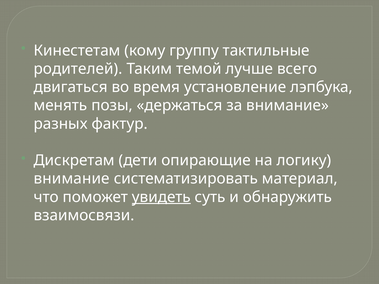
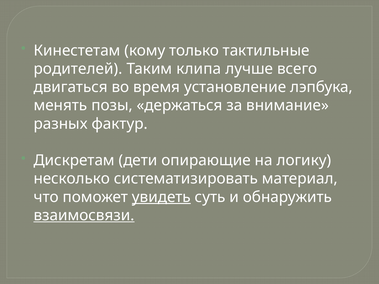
группу: группу -> только
темой: темой -> клипа
внимание at (72, 179): внимание -> несколько
взаимосвязи underline: none -> present
